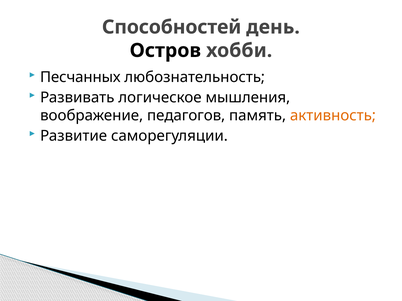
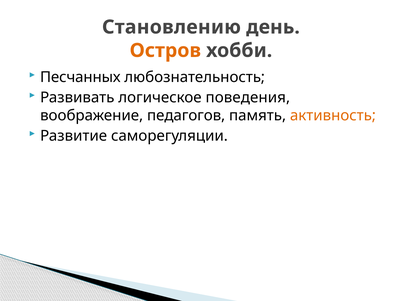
Способностей: Способностей -> Становлению
Остров colour: black -> orange
мышления: мышления -> поведения
